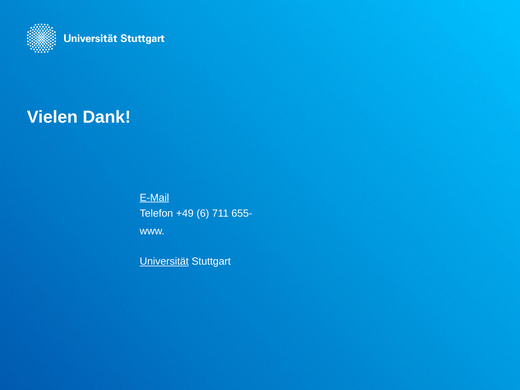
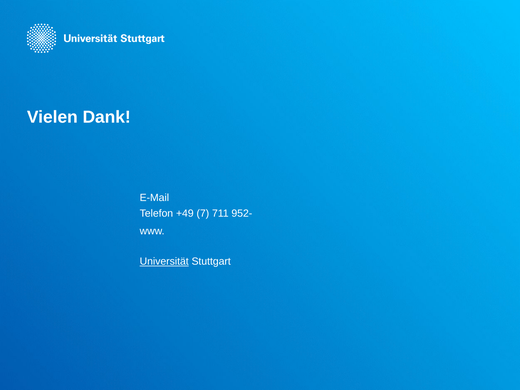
E-Mail underline: present -> none
6: 6 -> 7
655-: 655- -> 952-
